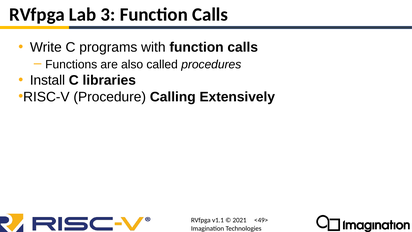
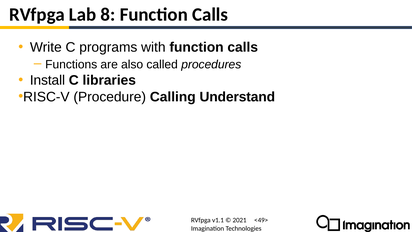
3: 3 -> 8
Extensively: Extensively -> Understand
